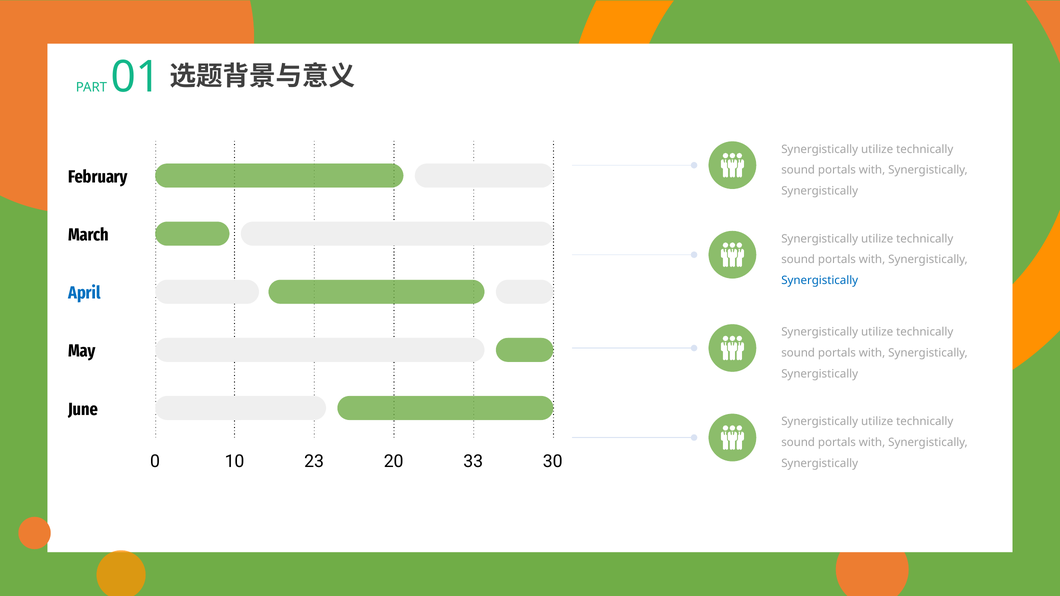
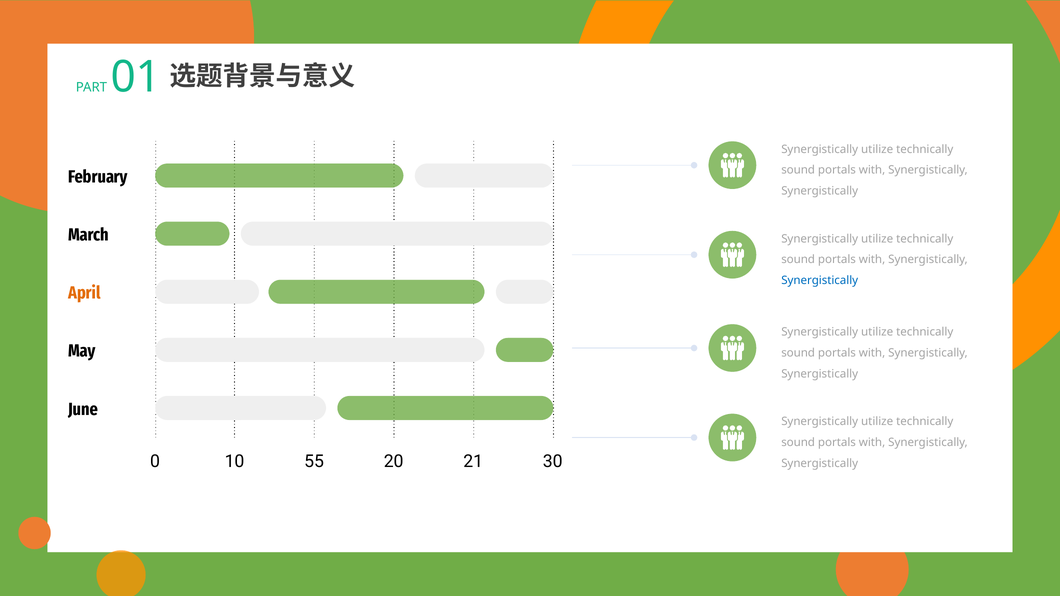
April colour: blue -> orange
23: 23 -> 55
33: 33 -> 21
